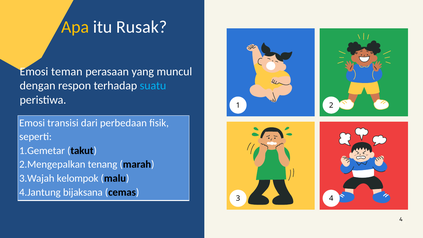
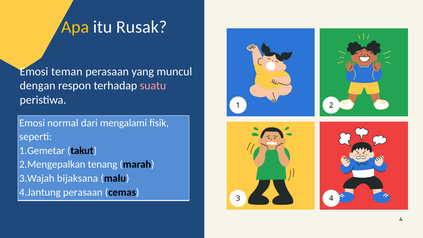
suatu colour: light blue -> pink
transisi: transisi -> normal
perbedaan: perbedaan -> mengalami
kelompok: kelompok -> bijaksana
bijaksana at (83, 192): bijaksana -> perasaan
